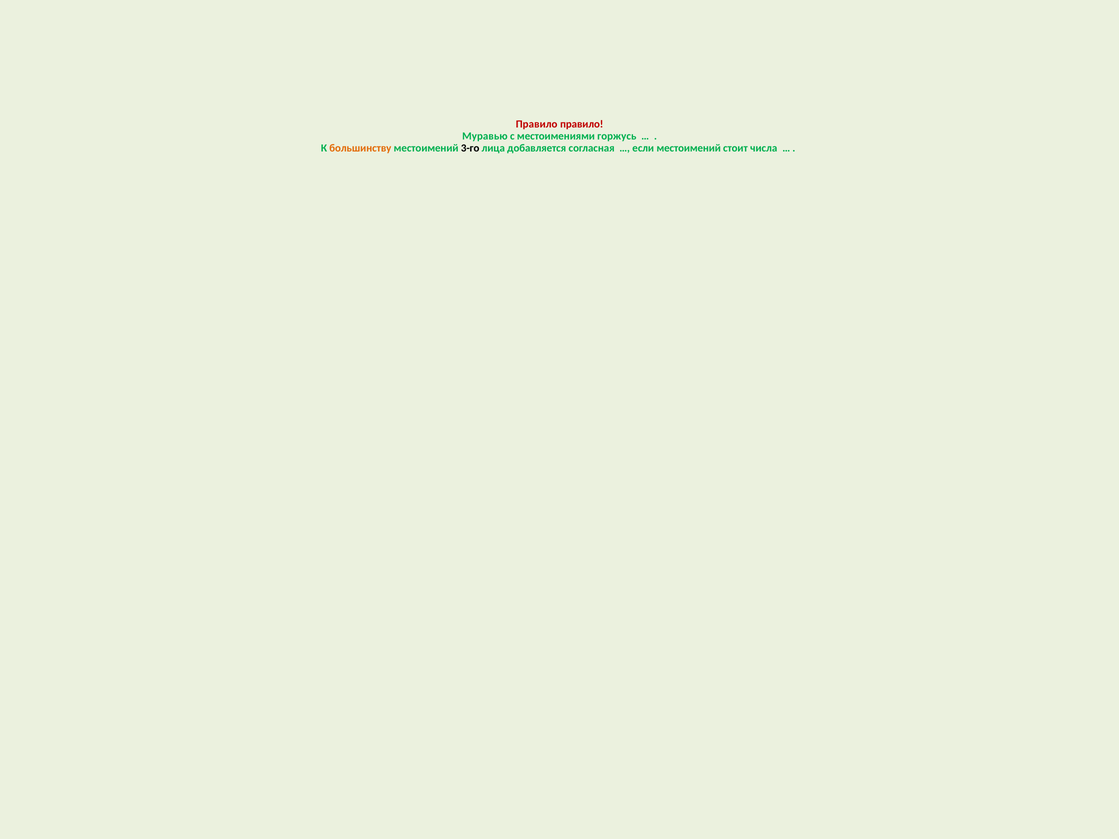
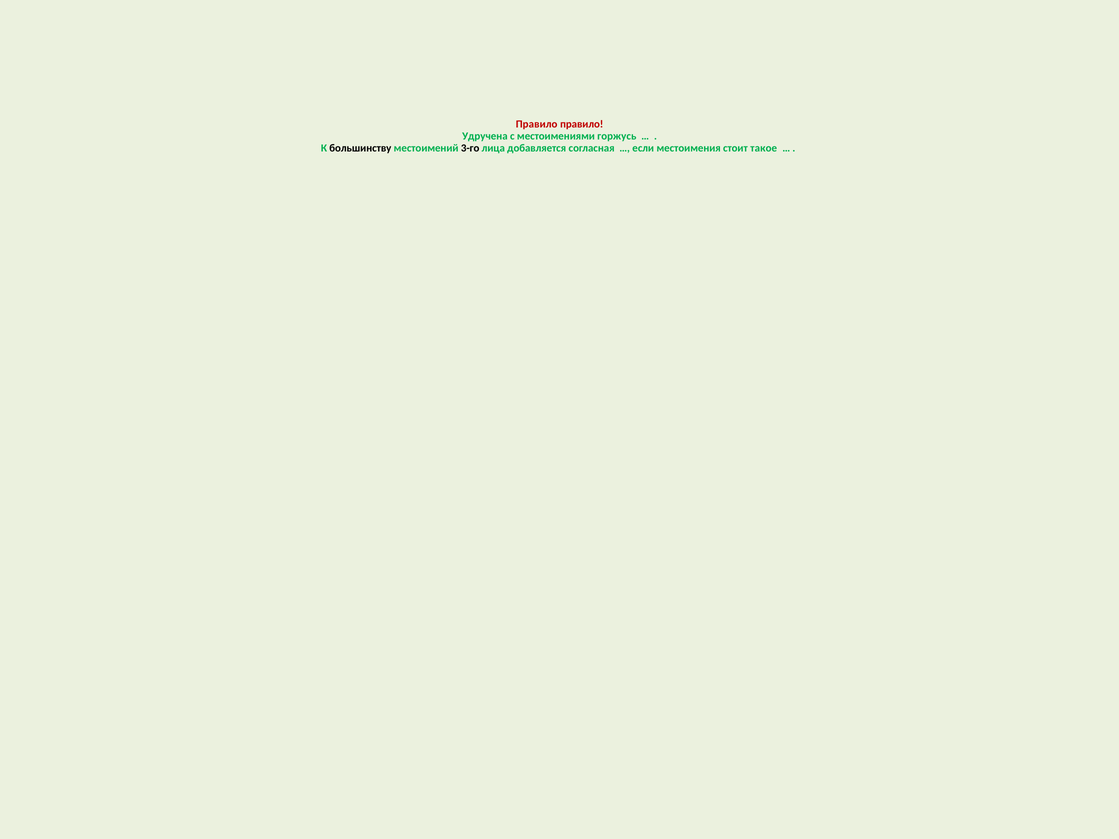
Муравью: Муравью -> Удручена
большинству colour: orange -> black
если местоимений: местоимений -> местоимения
числа: числа -> такое
